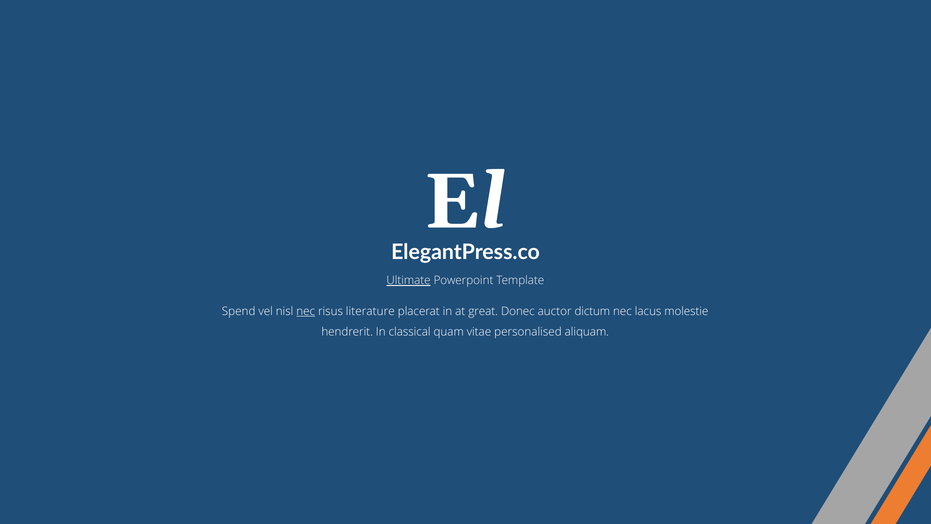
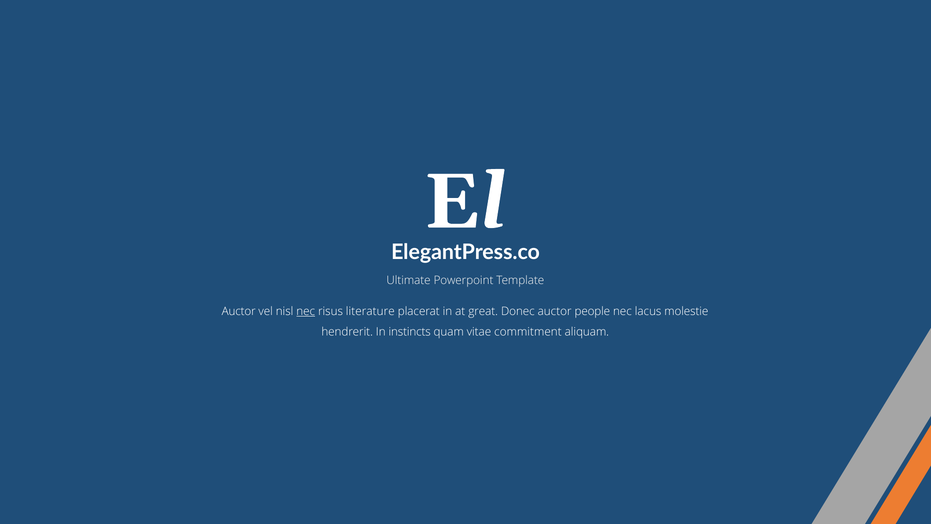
Ultimate underline: present -> none
Spend at (239, 311): Spend -> Auctor
dictum: dictum -> people
classical: classical -> instincts
personalised: personalised -> commitment
